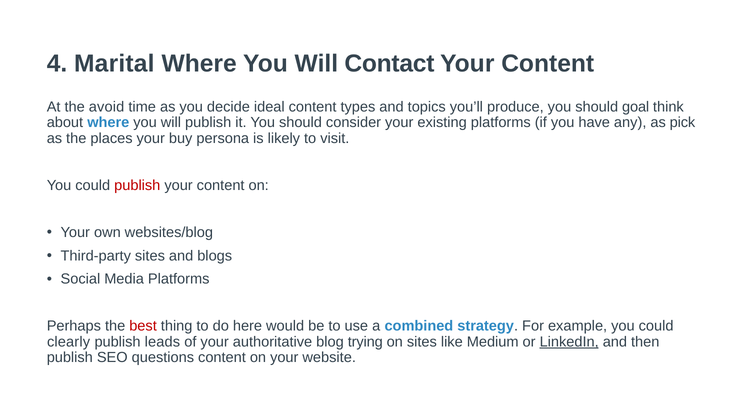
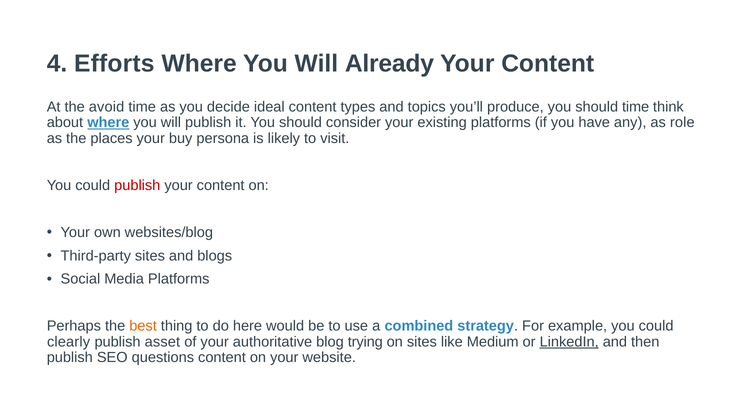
Marital: Marital -> Efforts
Contact: Contact -> Already
should goal: goal -> time
where at (108, 123) underline: none -> present
pick: pick -> role
best colour: red -> orange
leads: leads -> asset
